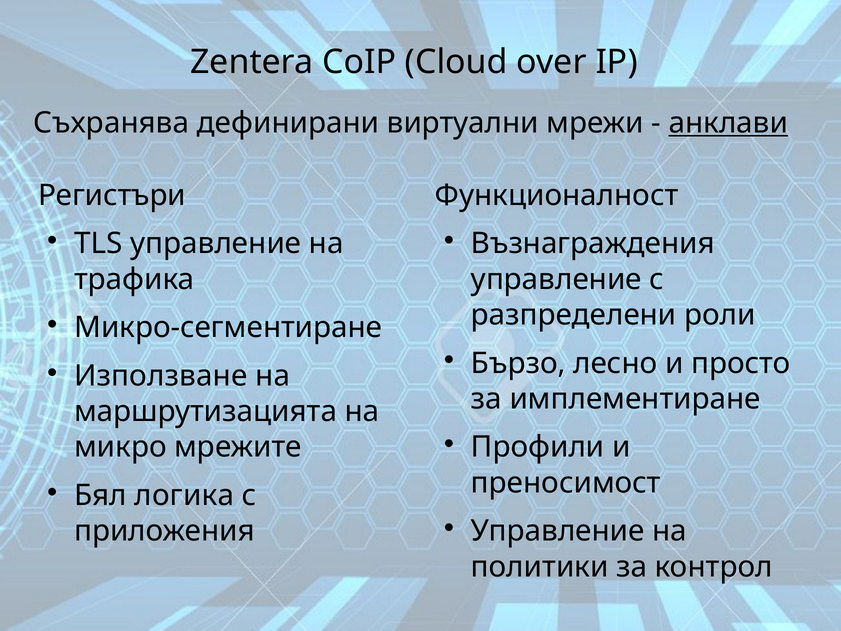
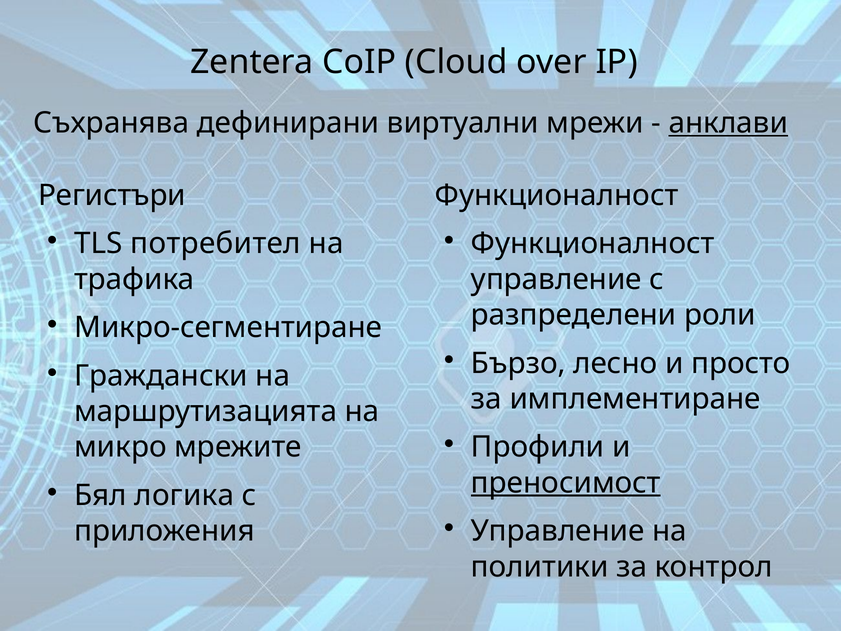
TLS управление: управление -> потребител
Възнаграждения at (593, 244): Възнаграждения -> Функционалност
Използване: Използване -> Граждански
преносимост underline: none -> present
